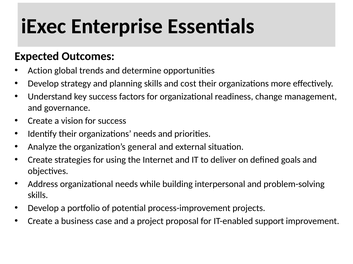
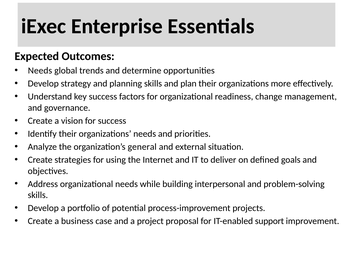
Action at (40, 71): Action -> Needs
cost: cost -> plan
